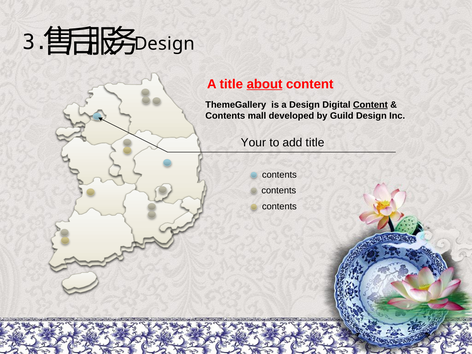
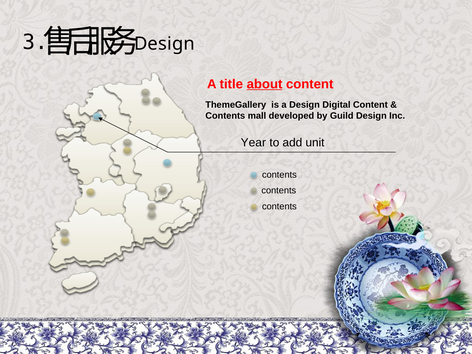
Content at (370, 105) underline: present -> none
Your: Your -> Year
add title: title -> unit
